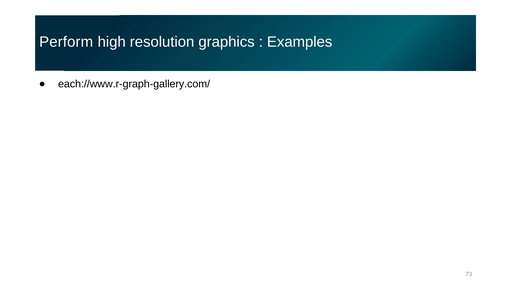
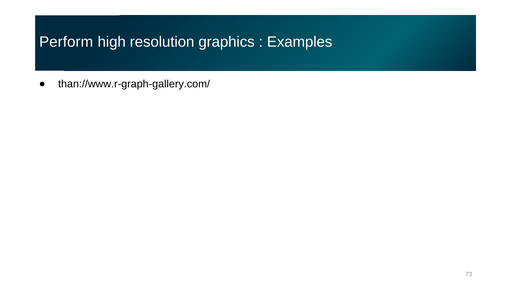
each://www.r-graph-gallery.com/: each://www.r-graph-gallery.com/ -> than://www.r-graph-gallery.com/
